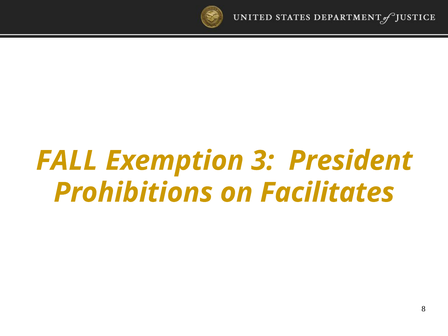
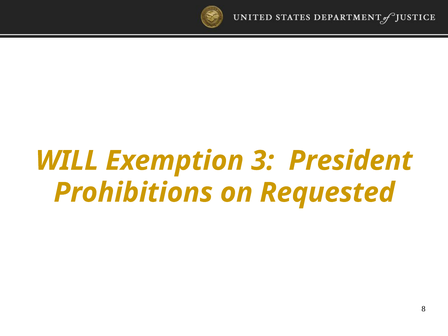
FALL: FALL -> WILL
Facilitates: Facilitates -> Requested
